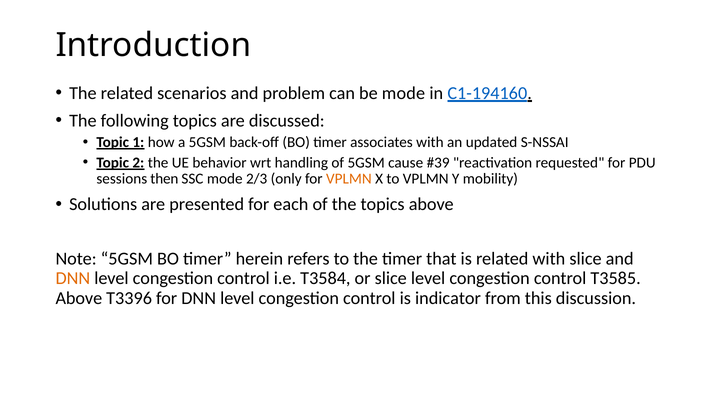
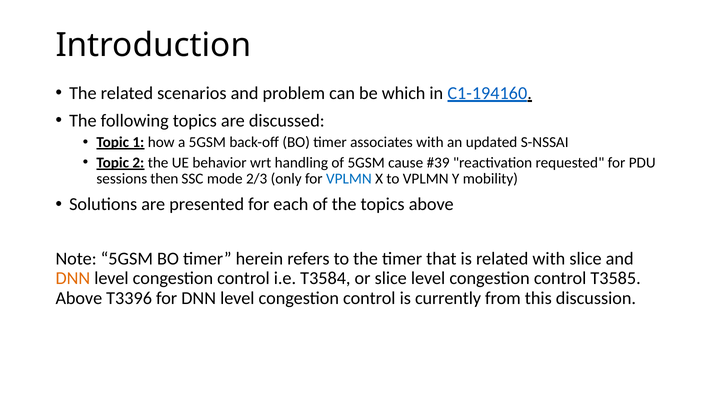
be mode: mode -> which
VPLMN at (349, 179) colour: orange -> blue
indicator: indicator -> currently
